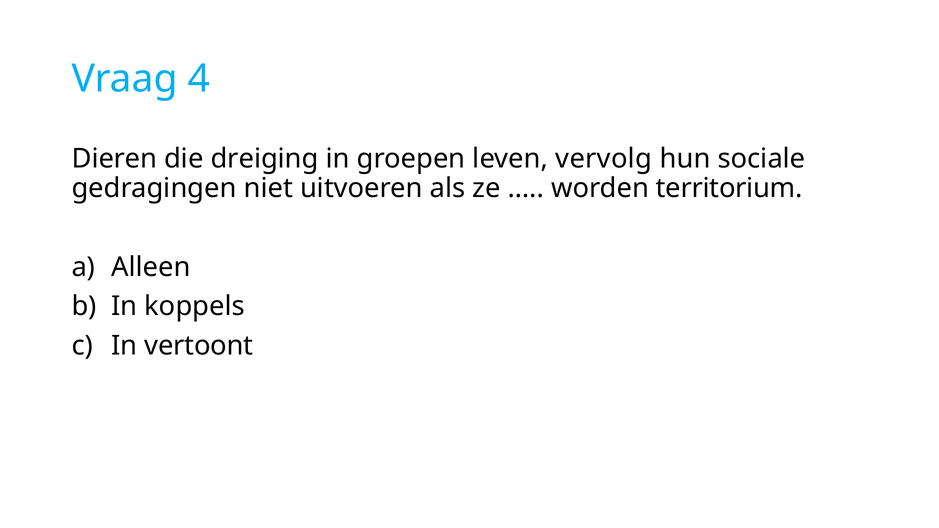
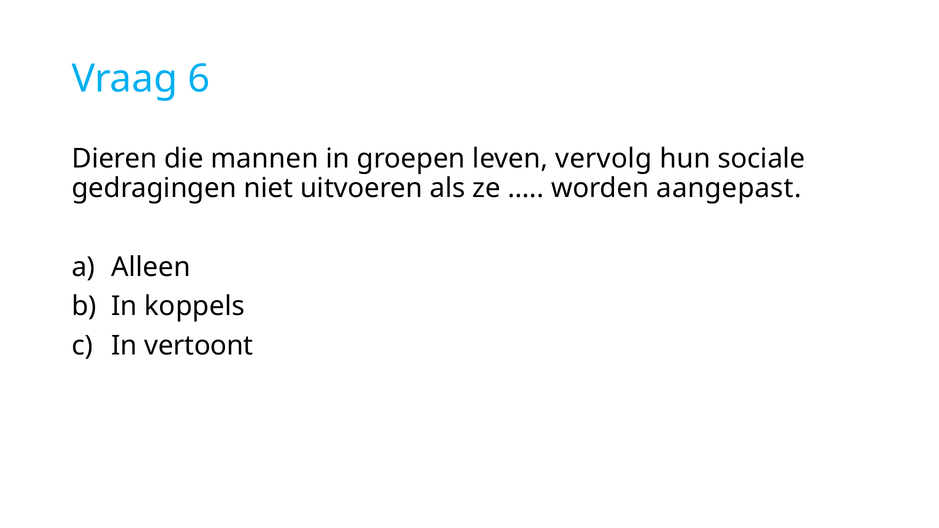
4: 4 -> 6
dreiging: dreiging -> mannen
territorium: territorium -> aangepast
